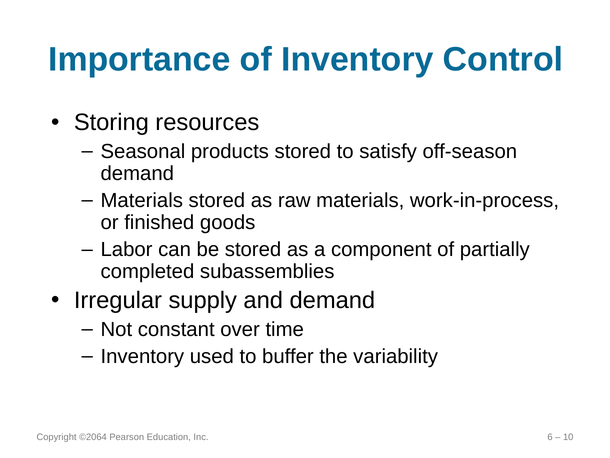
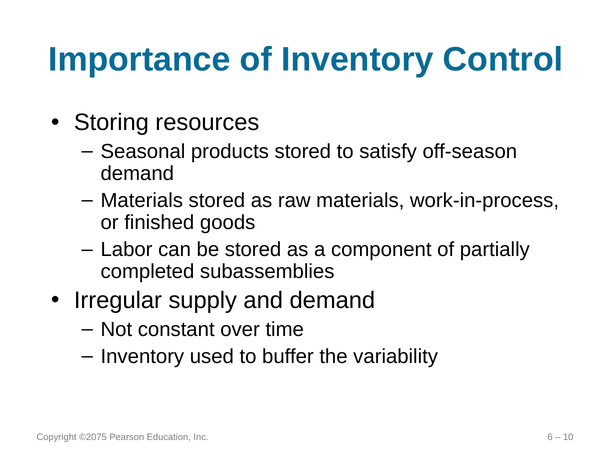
©2064: ©2064 -> ©2075
